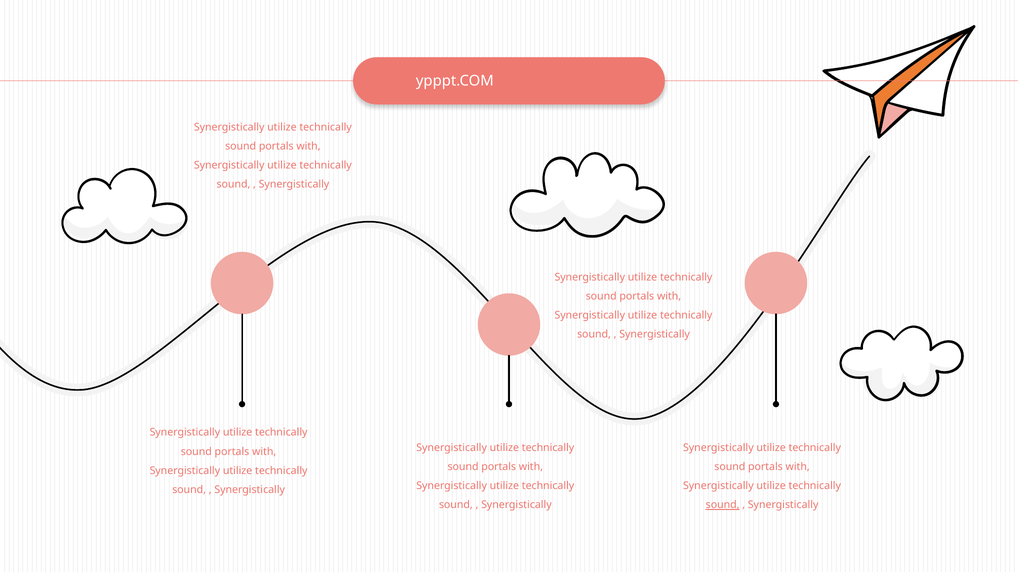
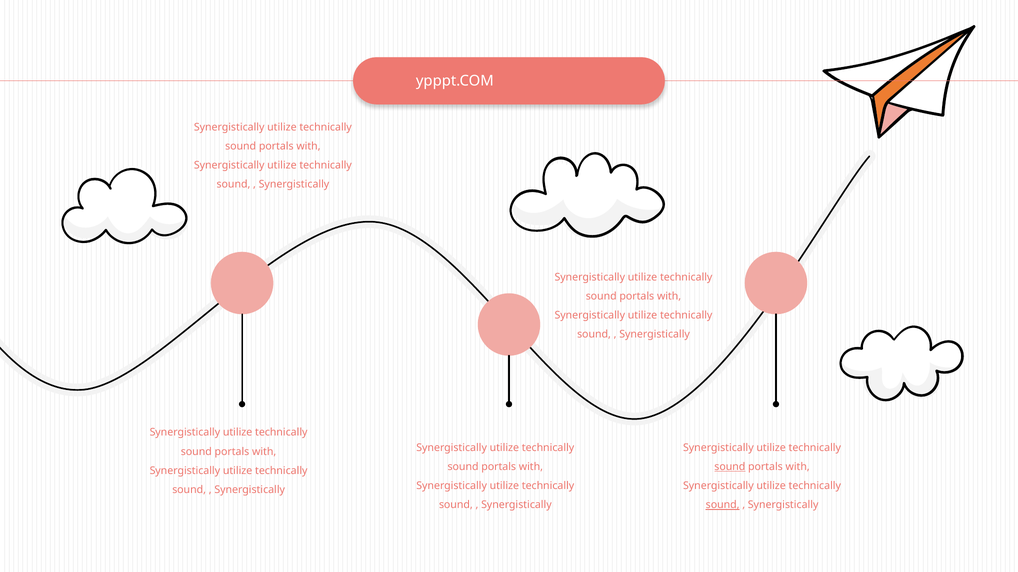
sound at (730, 467) underline: none -> present
